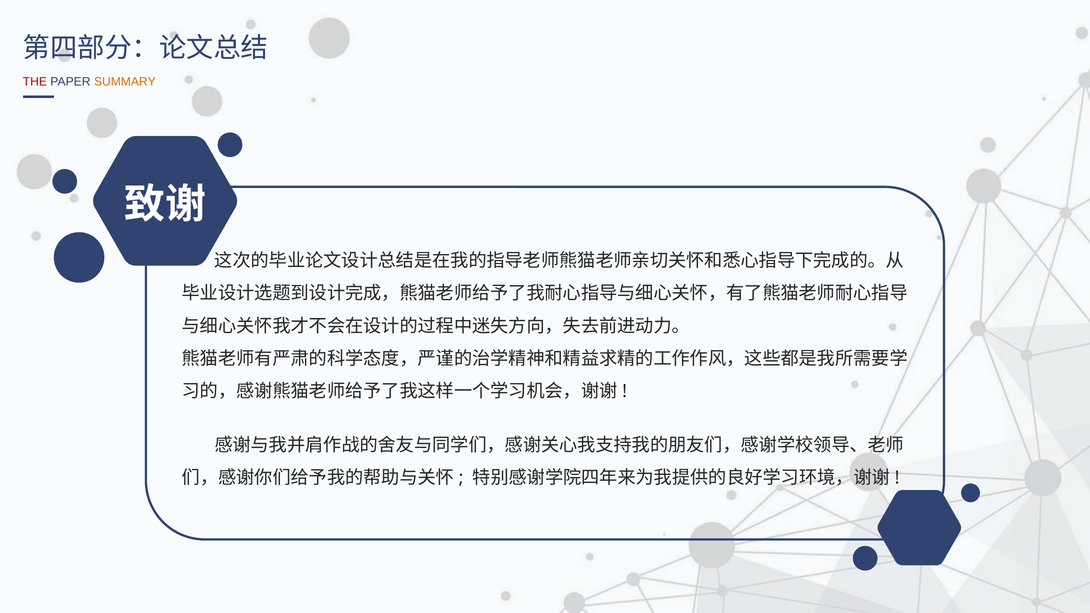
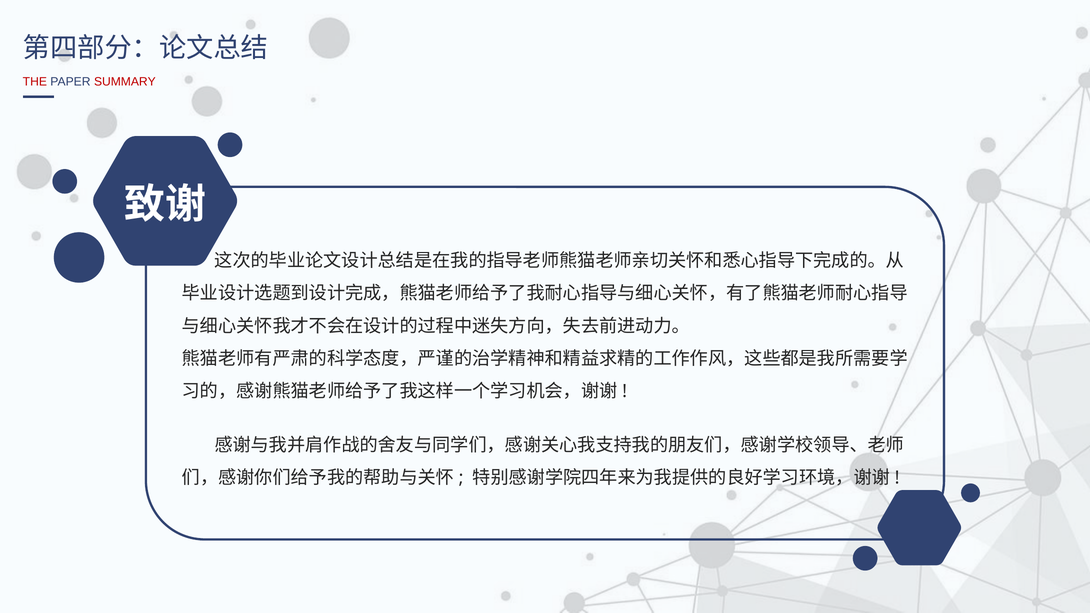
SUMMARY colour: orange -> red
